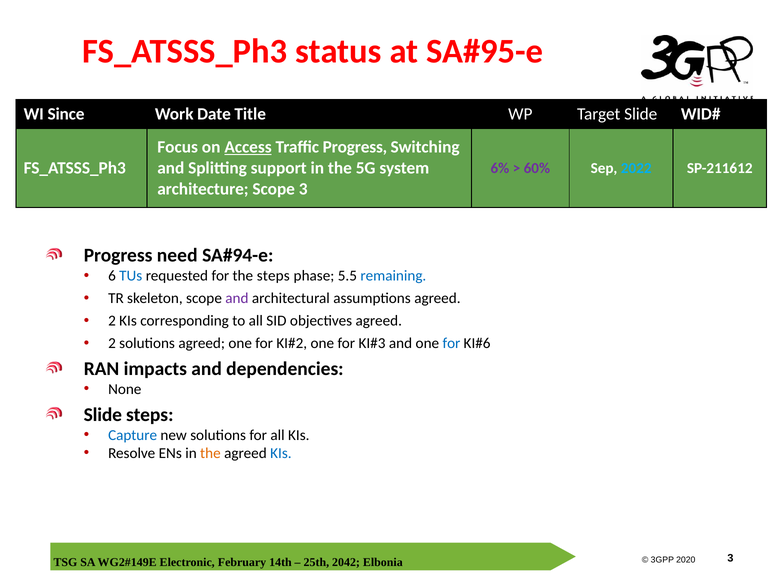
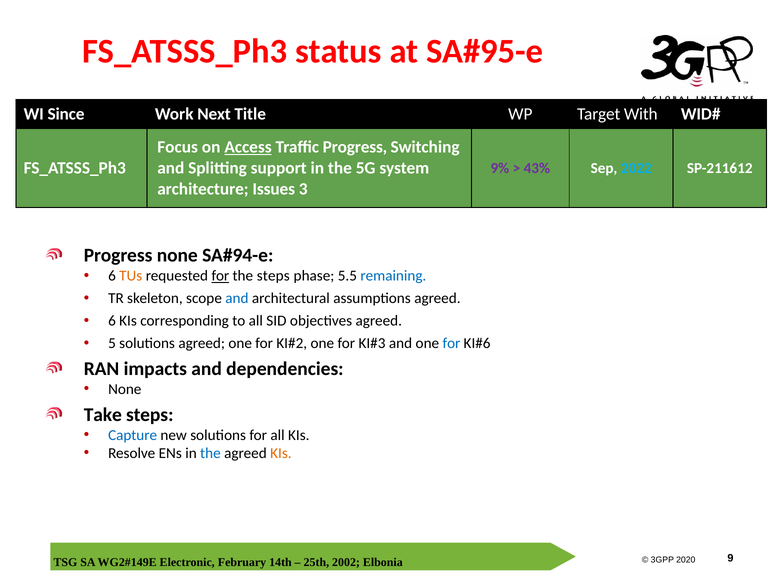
Date: Date -> Next
Target Slide: Slide -> With
6%: 6% -> 9%
60%: 60% -> 43%
architecture Scope: Scope -> Issues
Progress need: need -> none
TUs colour: blue -> orange
for at (220, 276) underline: none -> present
and at (237, 298) colour: purple -> blue
2 at (112, 321): 2 -> 6
2 at (112, 343): 2 -> 5
Slide at (103, 415): Slide -> Take
the at (210, 453) colour: orange -> blue
KIs at (281, 453) colour: blue -> orange
2042: 2042 -> 2002
3 at (730, 559): 3 -> 9
